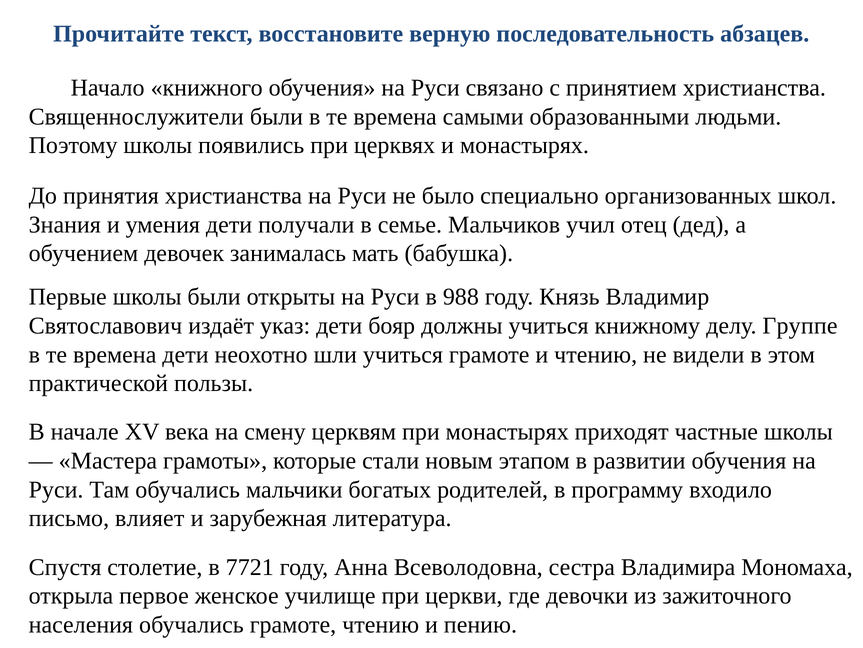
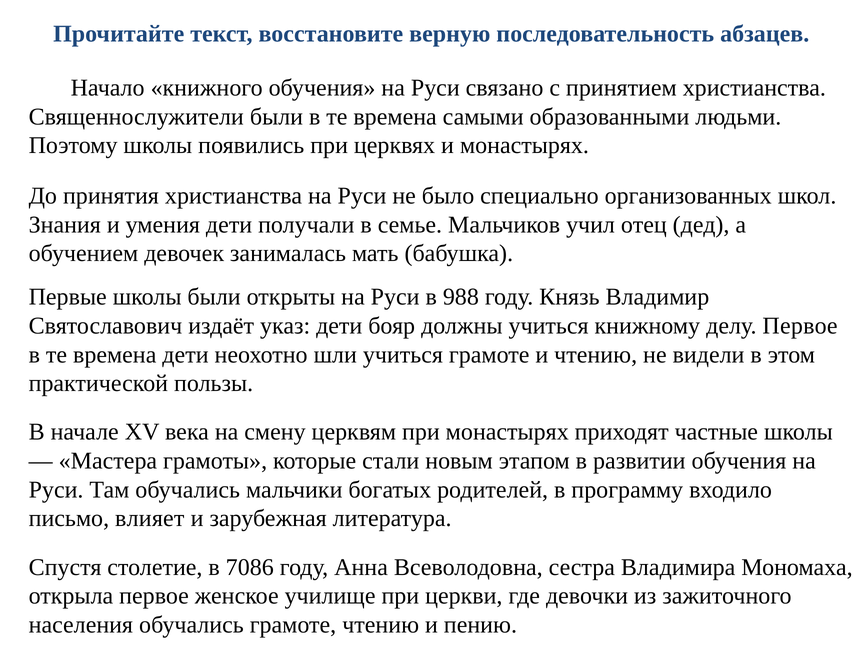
делу Группе: Группе -> Первое
7721: 7721 -> 7086
